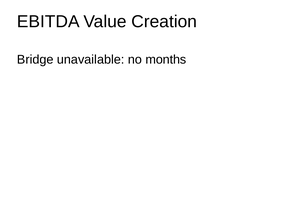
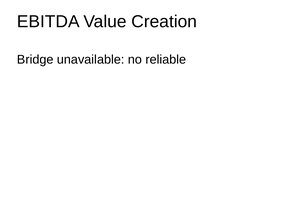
months: months -> reliable
